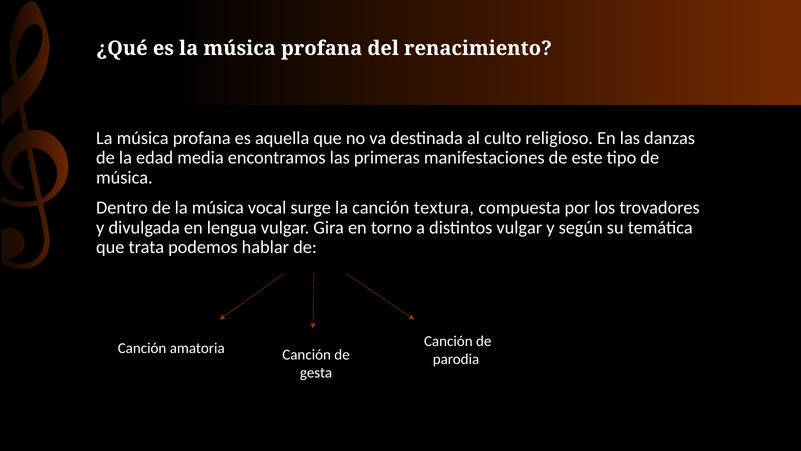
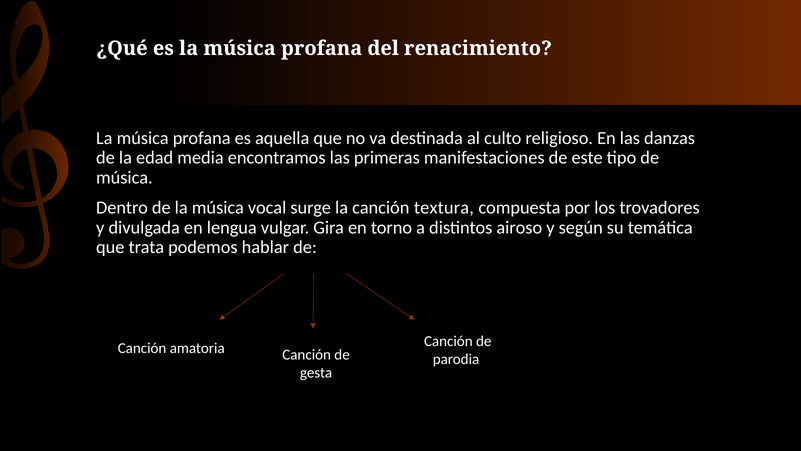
distintos vulgar: vulgar -> airoso
